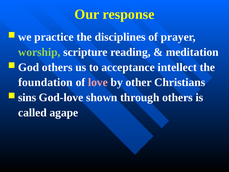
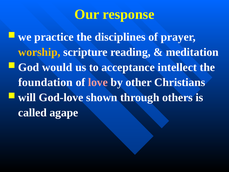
worship colour: light green -> yellow
God others: others -> would
sins: sins -> will
